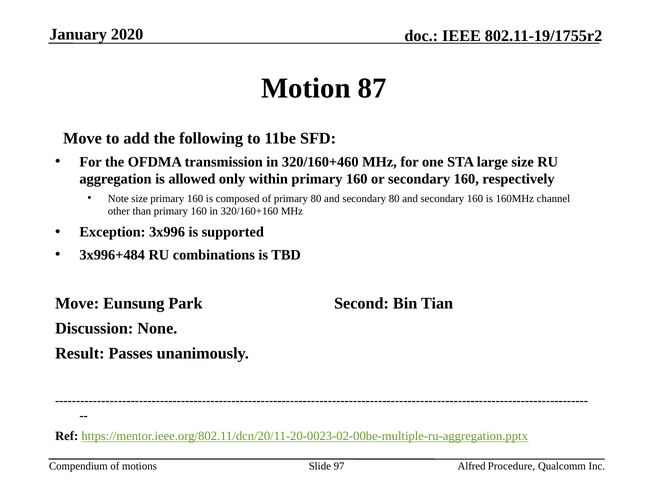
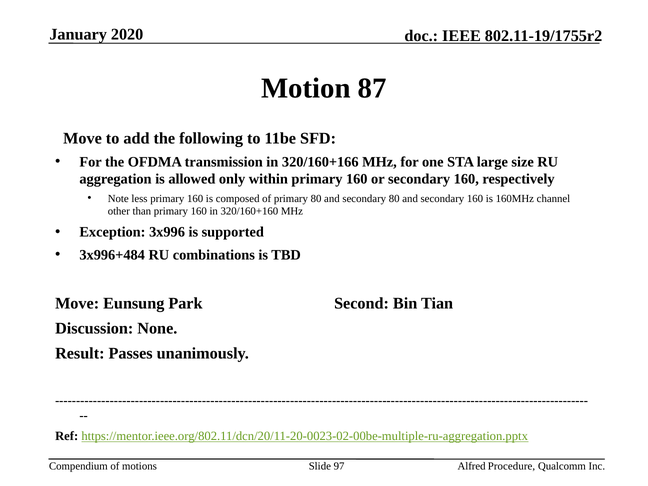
320/160+460: 320/160+460 -> 320/160+166
Note size: size -> less
